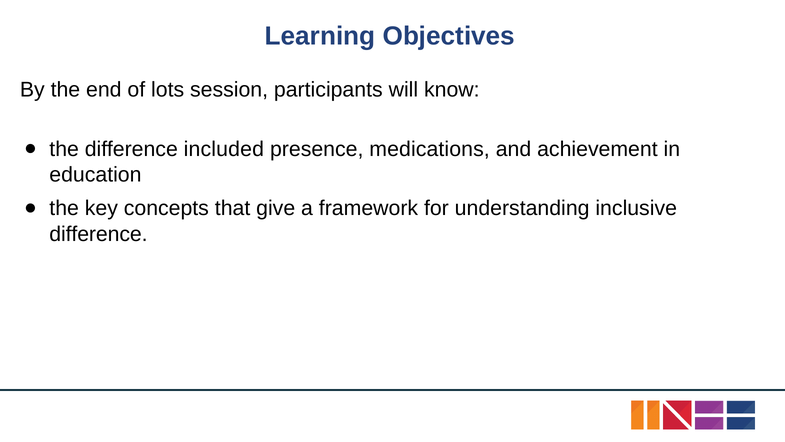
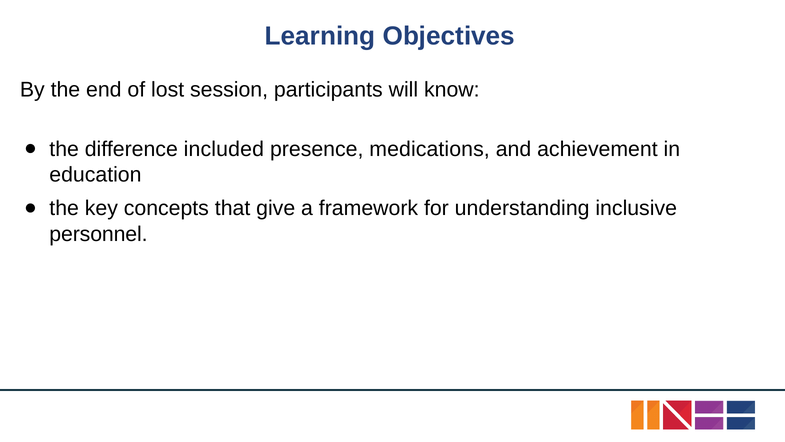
lots: lots -> lost
difference at (98, 234): difference -> personnel
